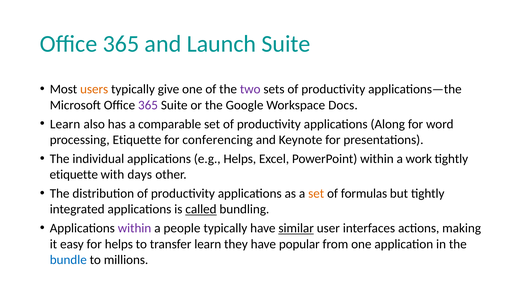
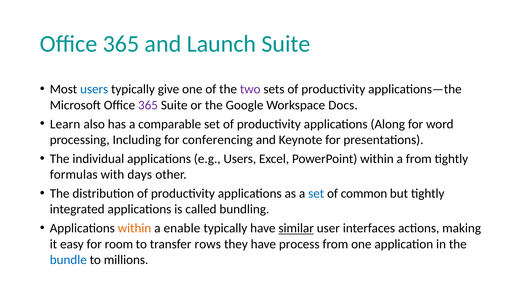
users at (94, 89) colour: orange -> blue
processing Etiquette: Etiquette -> Including
e.g Helps: Helps -> Users
a work: work -> from
etiquette at (74, 174): etiquette -> formulas
set at (316, 193) colour: orange -> blue
formulas: formulas -> common
called underline: present -> none
within at (135, 228) colour: purple -> orange
people: people -> enable
for helps: helps -> room
transfer learn: learn -> rows
popular: popular -> process
